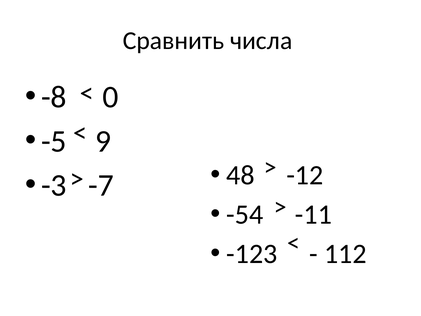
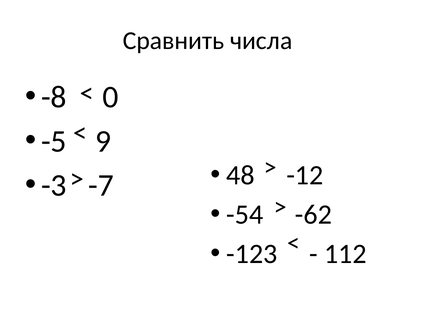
-11: -11 -> -62
